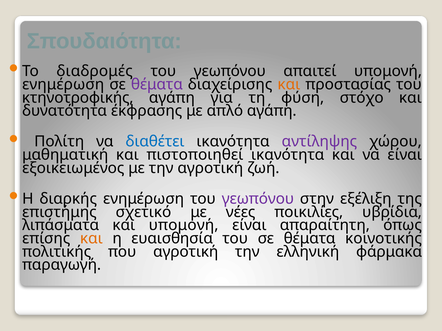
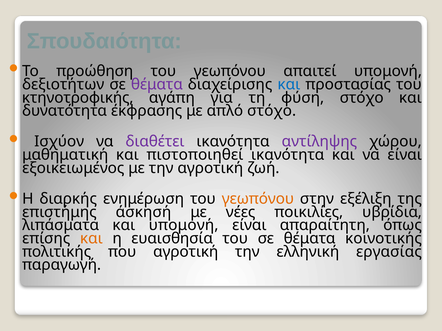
διαδρομές: διαδρομές -> προώθηση
ενημέρωση at (63, 85): ενημέρωση -> δεξιοτήτων
και at (289, 85) colour: orange -> blue
απλό αγάπη: αγάπη -> στόχο
Πολίτη: Πολίτη -> Ισχύον
διαθέτει colour: blue -> purple
γεωπόνου at (258, 199) colour: purple -> orange
σχετικό: σχετικό -> άσκησή
φάρμακα: φάρμακα -> εργασίας
